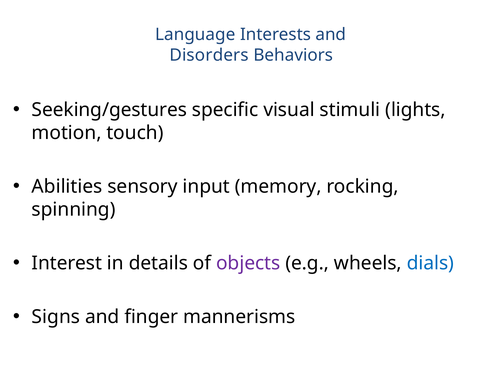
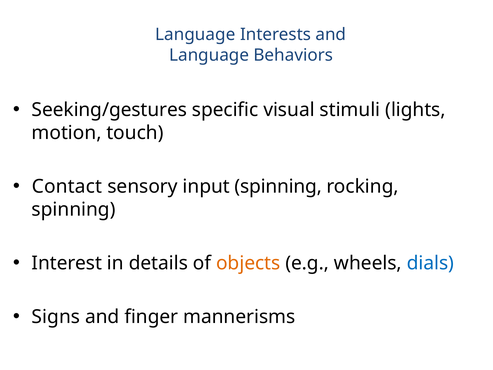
Disorders at (209, 55): Disorders -> Language
Abilities: Abilities -> Contact
input memory: memory -> spinning
objects colour: purple -> orange
